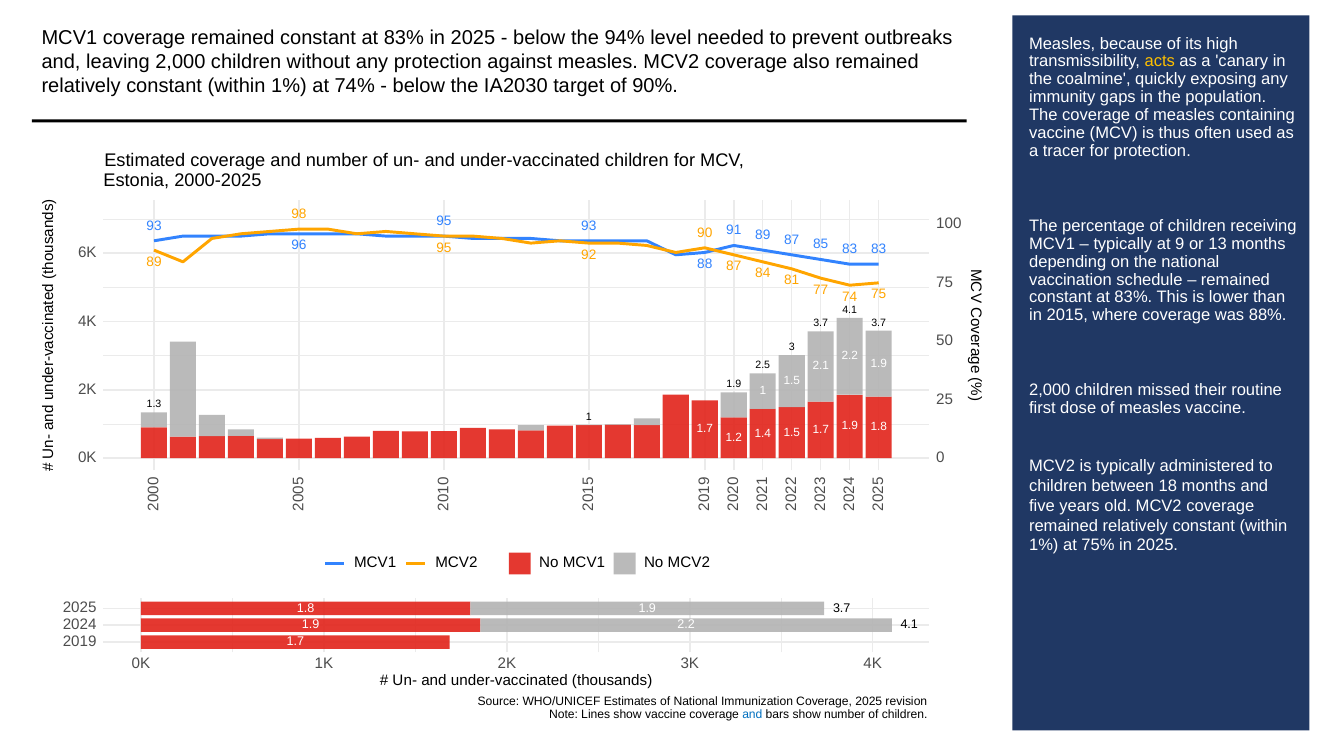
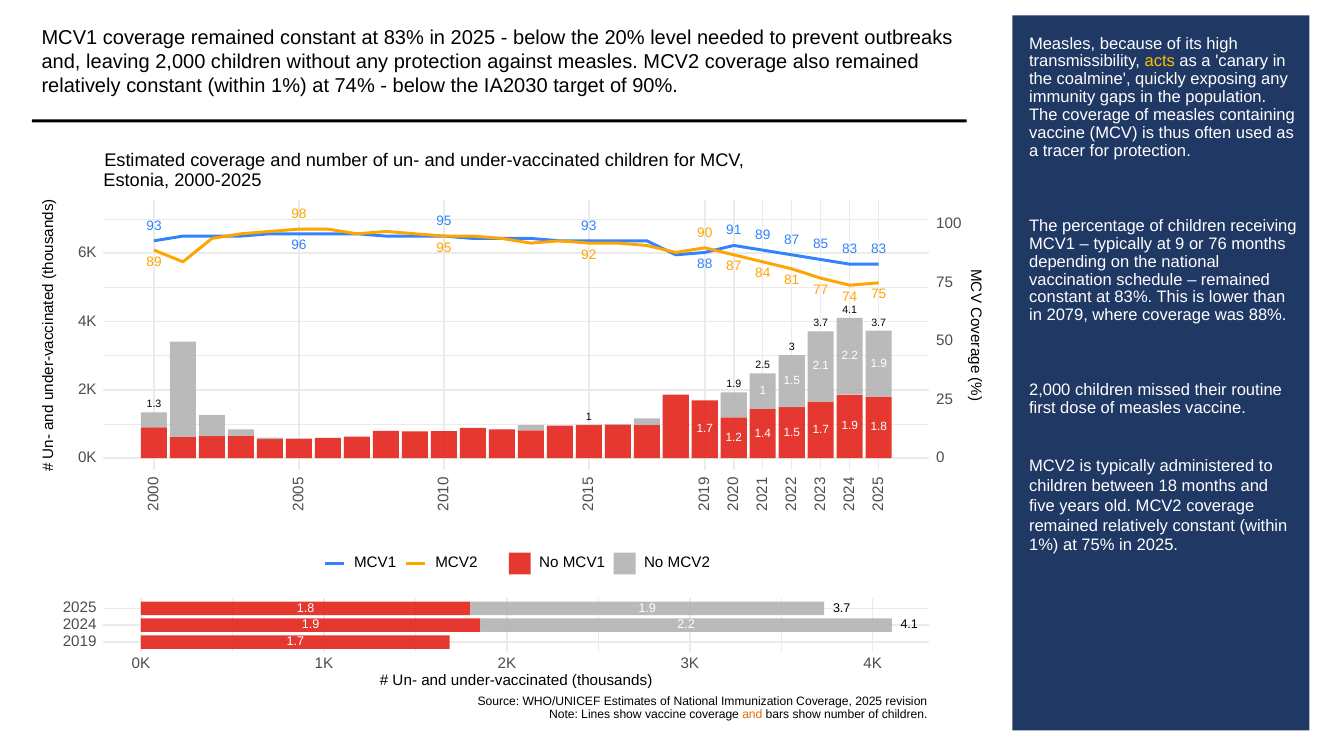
94%: 94% -> 20%
13: 13 -> 76
2015: 2015 -> 2079
and at (752, 714) colour: blue -> orange
